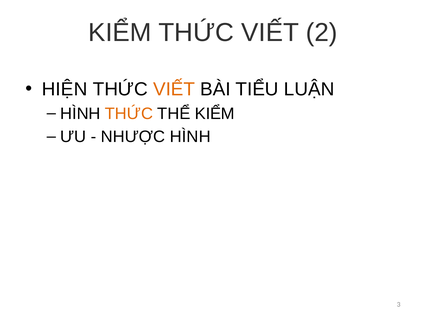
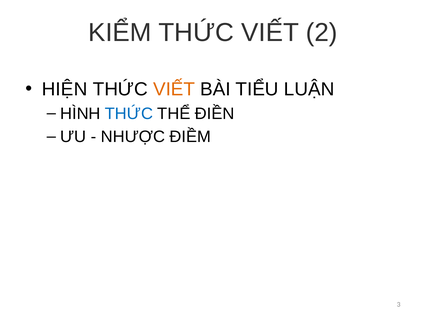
THỨC at (129, 114) colour: orange -> blue
THỂ KIỂM: KIỂM -> ĐIỀN
NHƯỢC HÌNH: HÌNH -> ĐIỀM
